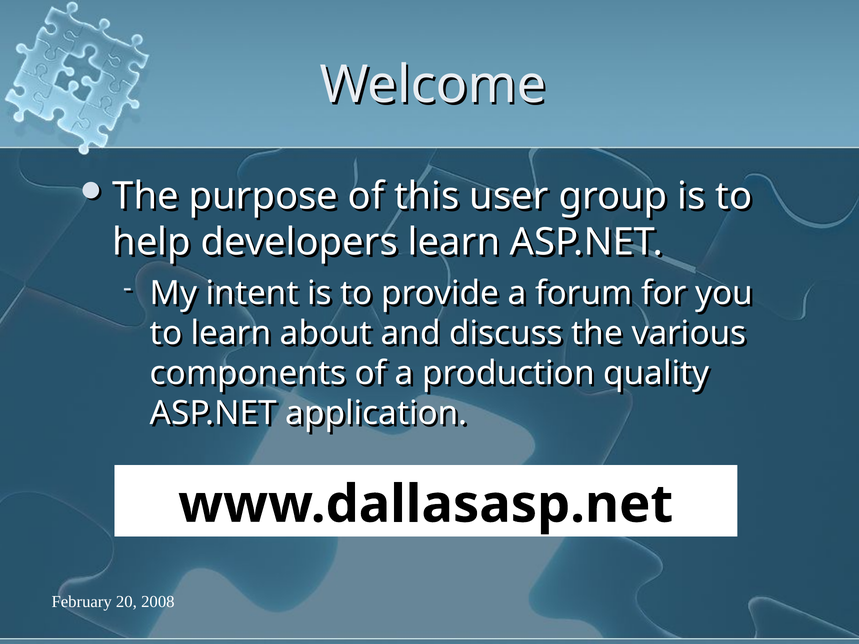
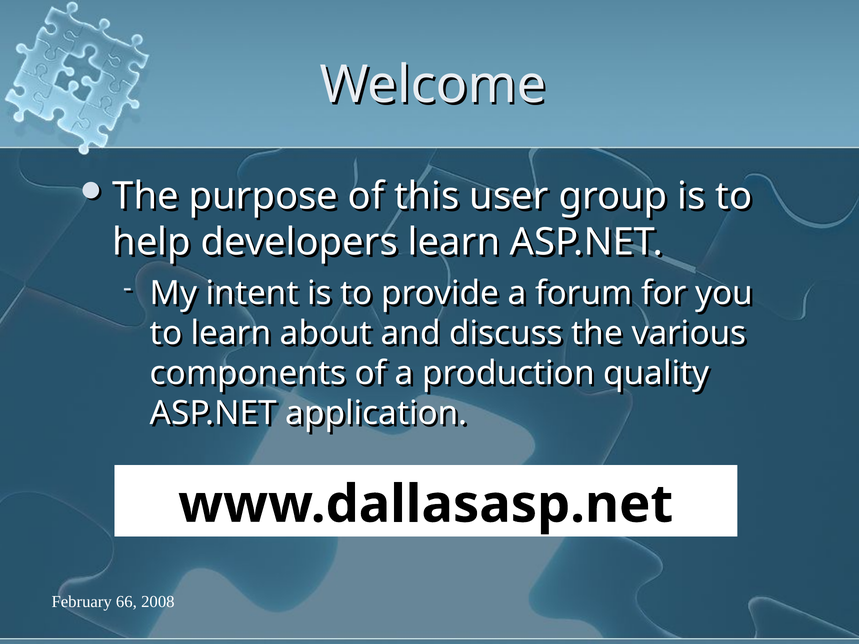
20: 20 -> 66
